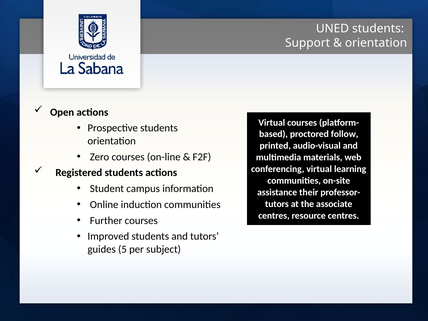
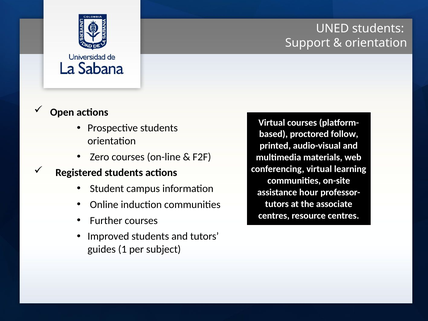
their: their -> hour
5: 5 -> 1
